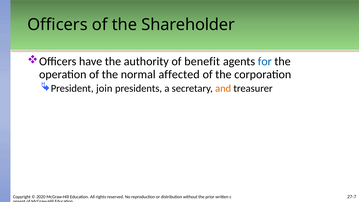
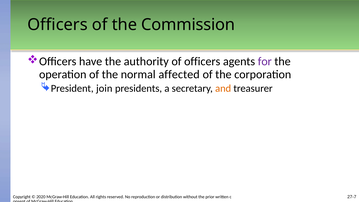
Shareholder: Shareholder -> Commission
of benefit: benefit -> officers
for colour: blue -> purple
